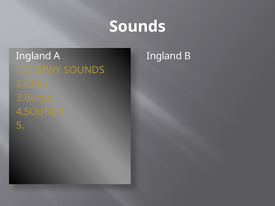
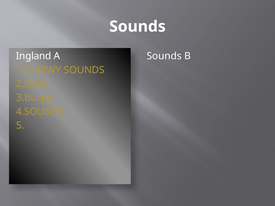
Ingland at (164, 56): Ingland -> Sounds
2.Chils: 2.Chils -> 2.Goth
